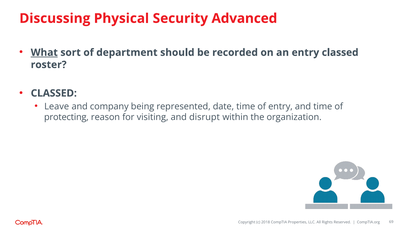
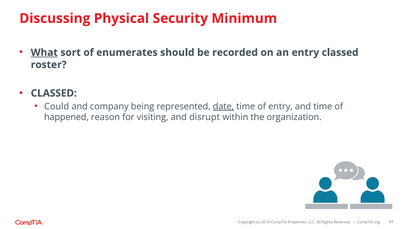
Advanced: Advanced -> Minimum
department: department -> enumerates
Leave: Leave -> Could
date underline: none -> present
protecting: protecting -> happened
